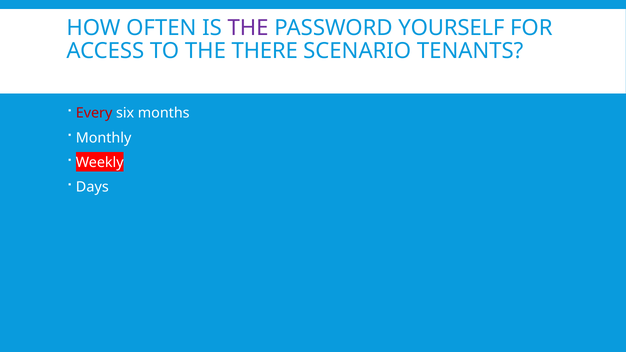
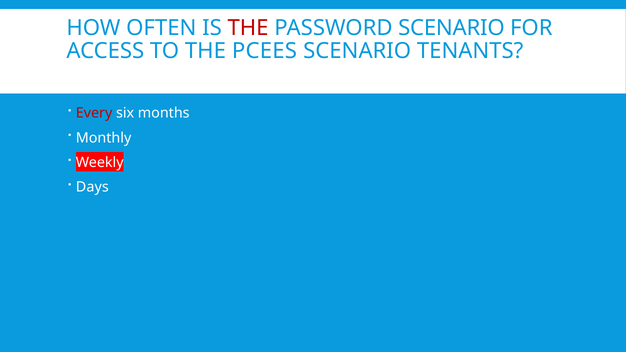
THE at (248, 28) colour: purple -> red
PASSWORD YOURSELF: YOURSELF -> SCENARIO
THERE: THERE -> PCEES
